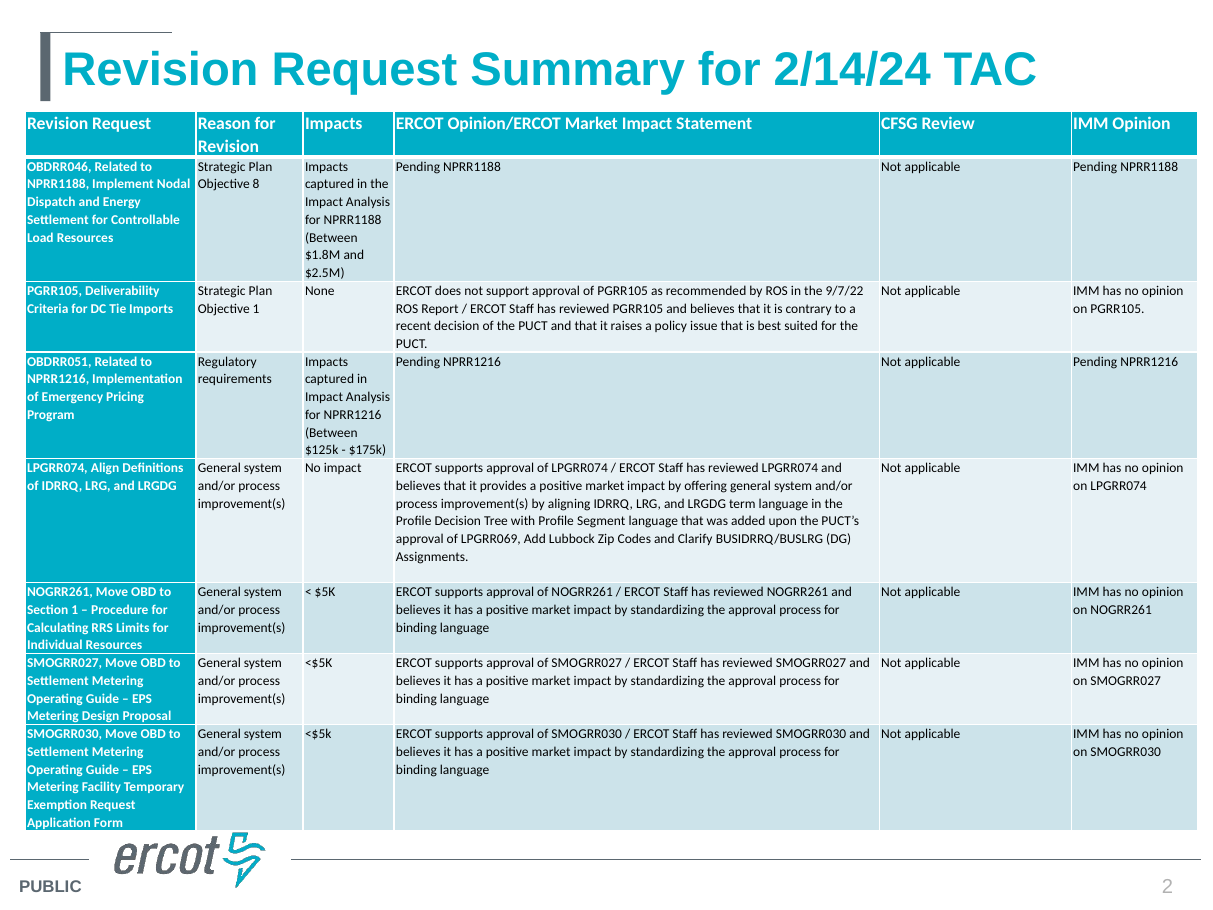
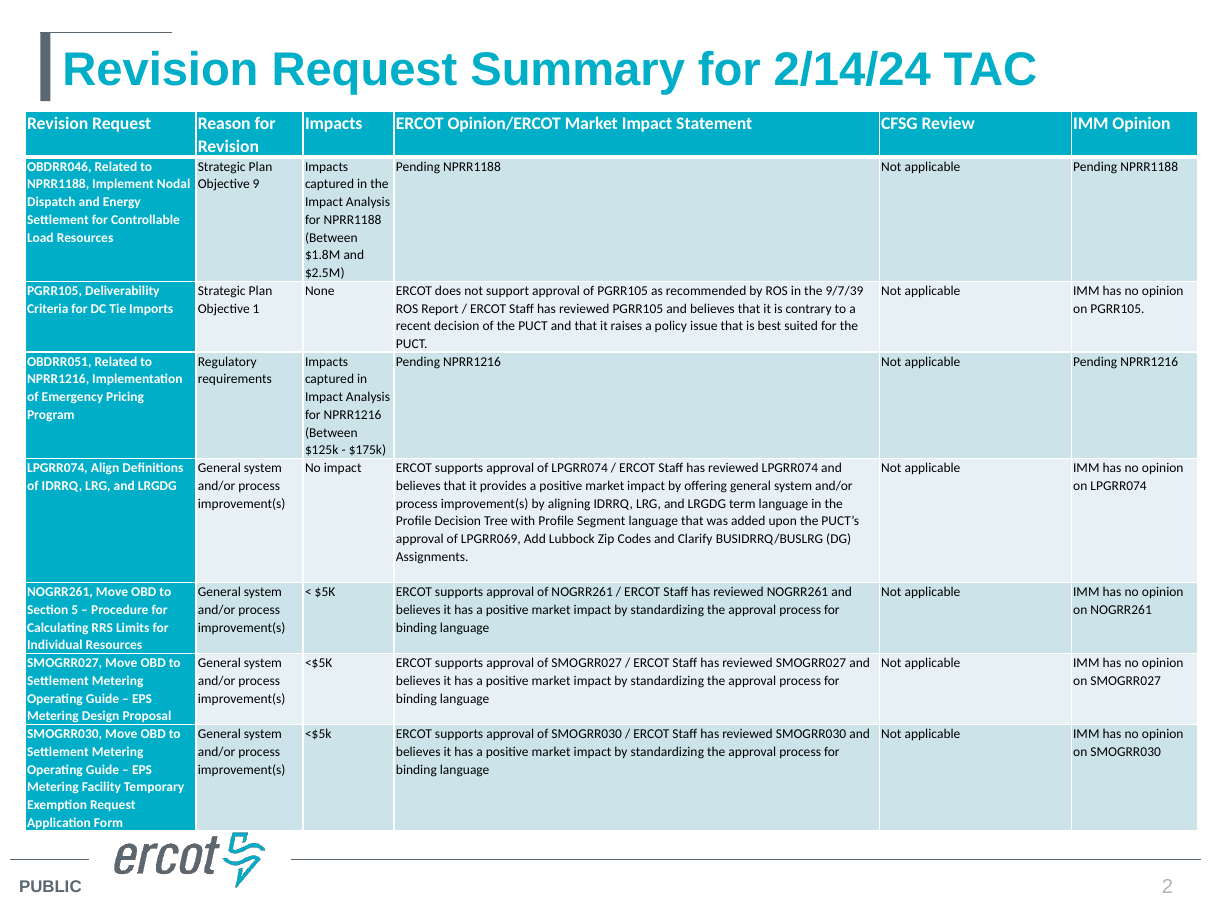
8: 8 -> 9
9/7/22: 9/7/22 -> 9/7/39
Section 1: 1 -> 5
